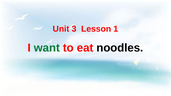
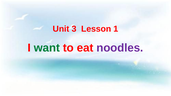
noodles colour: black -> purple
